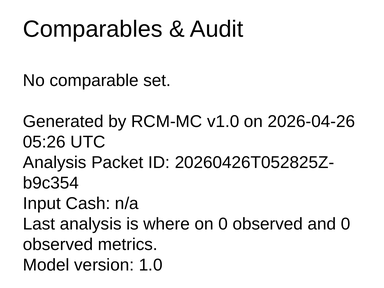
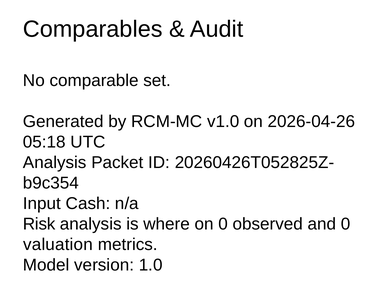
05:26: 05:26 -> 05:18
Last: Last -> Risk
observed at (58, 244): observed -> valuation
